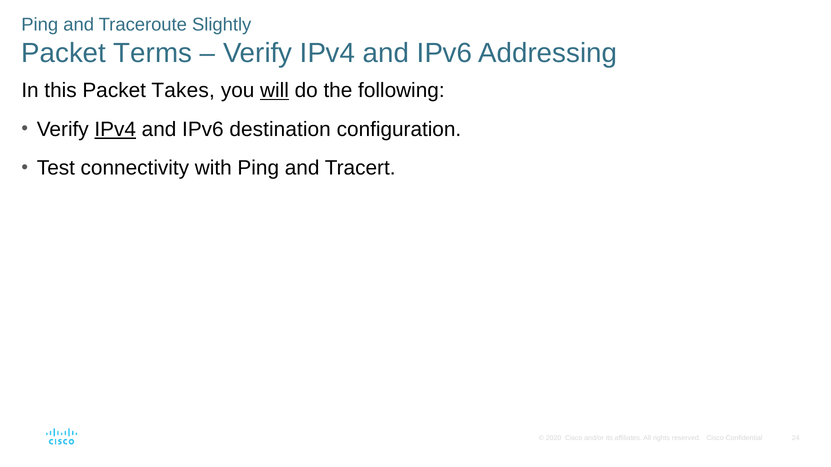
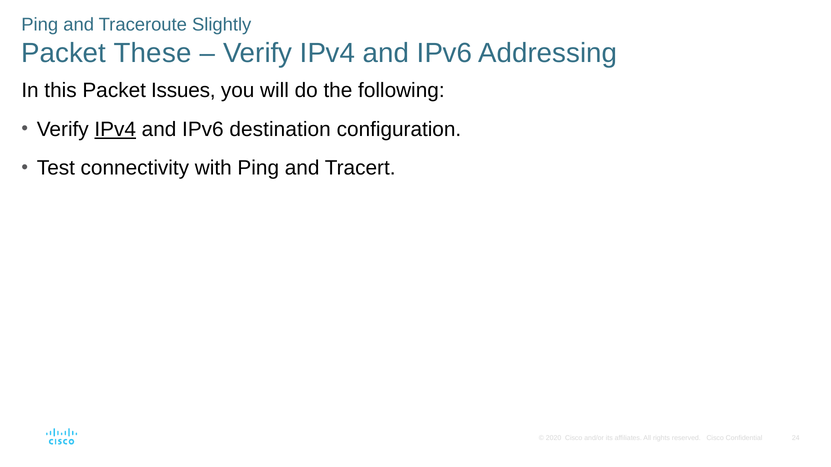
Terms: Terms -> These
Takes: Takes -> Issues
will underline: present -> none
